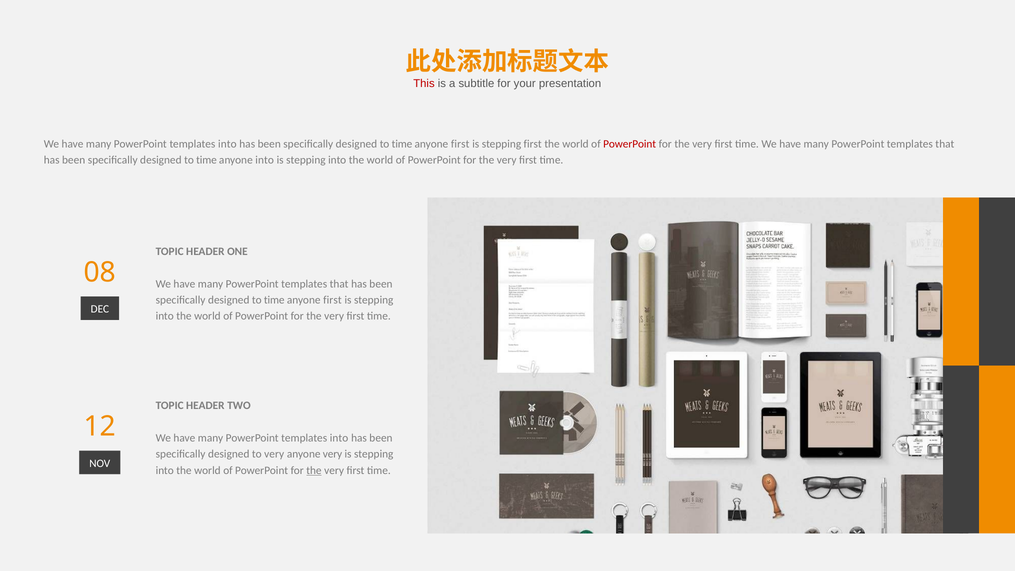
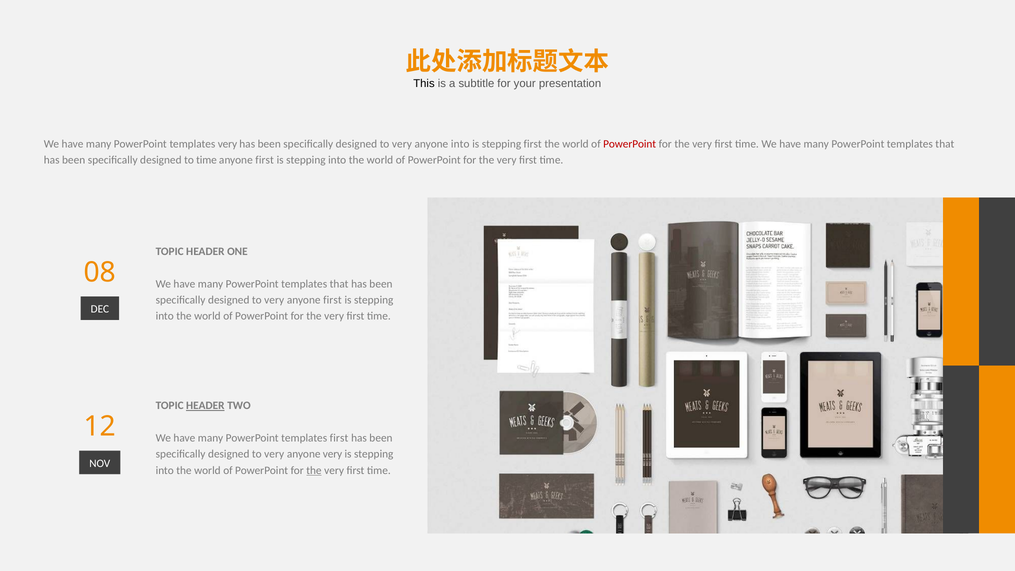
This colour: red -> black
into at (227, 144): into -> very
time at (402, 144): time -> very
first at (460, 144): first -> into
into at (265, 160): into -> first
time at (274, 300): time -> very
HEADER at (205, 405) underline: none -> present
into at (339, 438): into -> first
